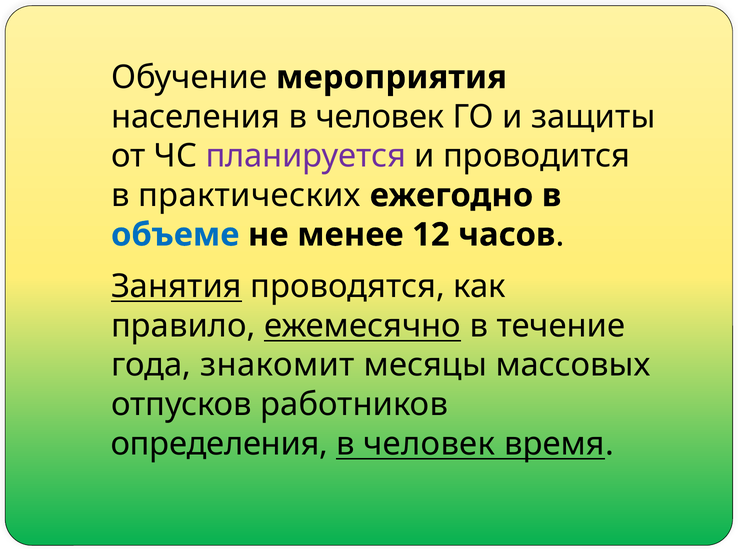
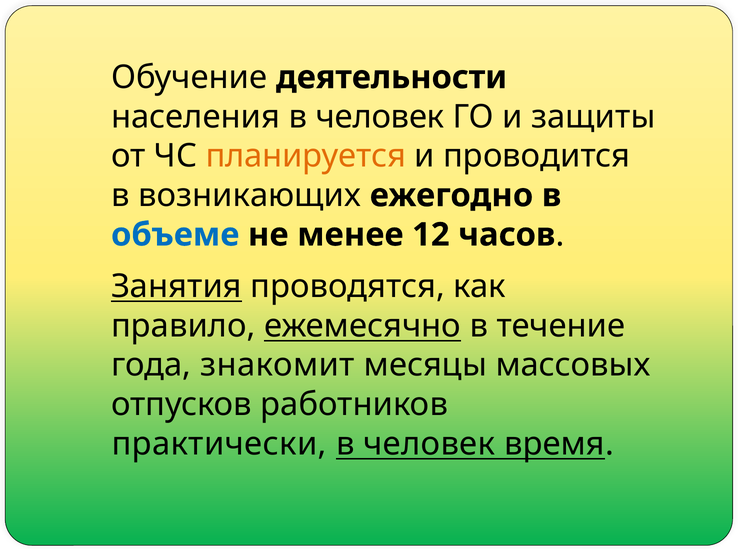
мероприятия: мероприятия -> деятельности
планируется colour: purple -> orange
практических: практических -> возникающих
определения: определения -> практически
